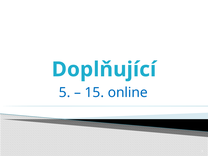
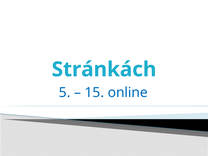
Doplňující: Doplňující -> Stránkách
